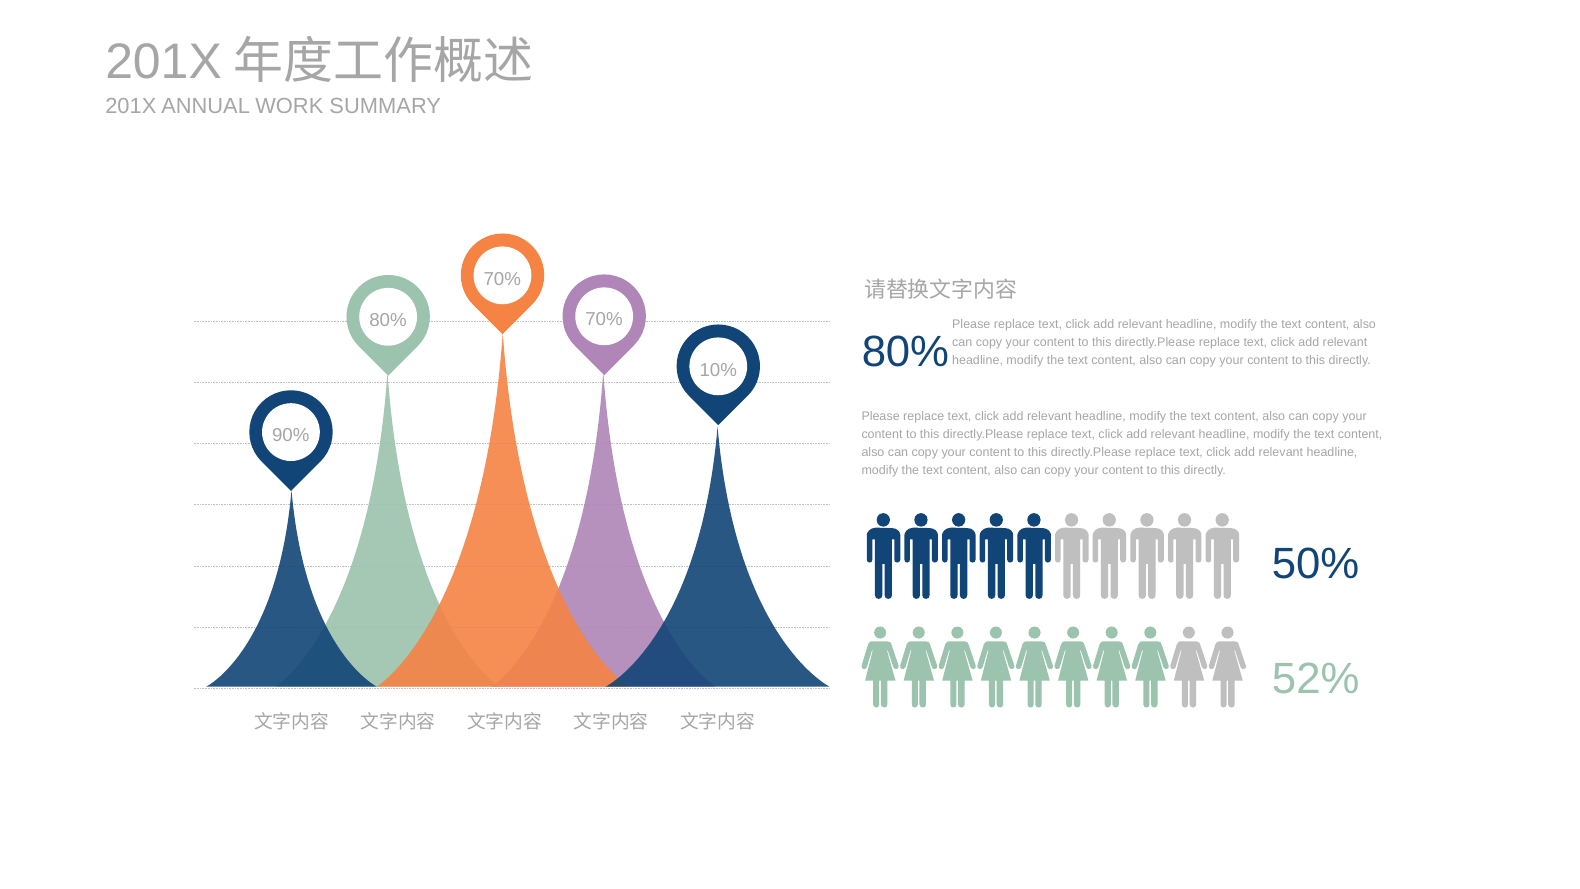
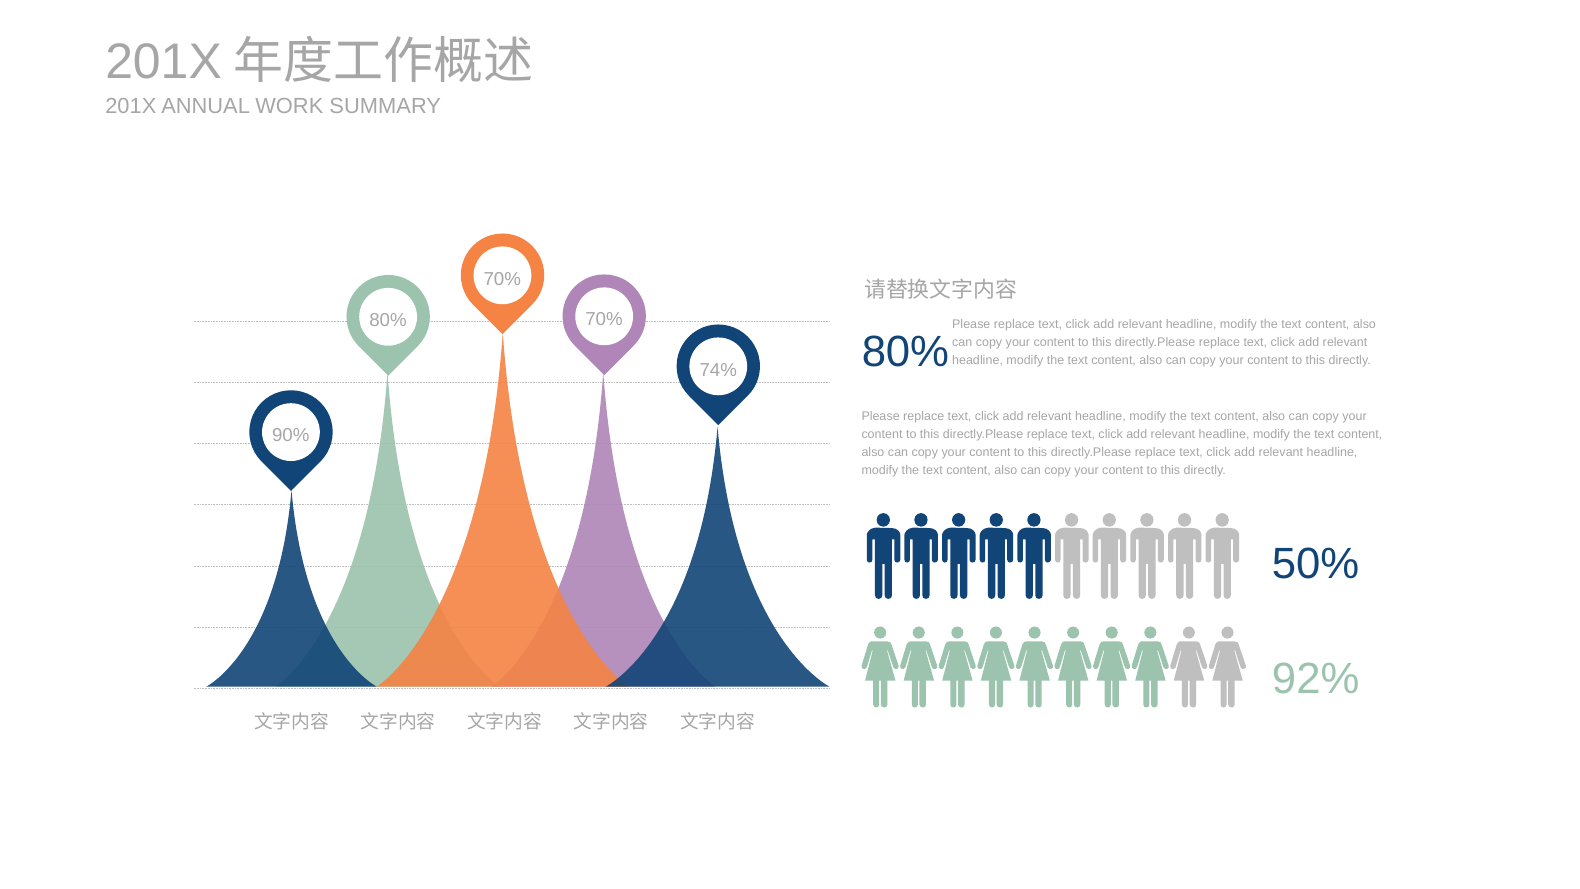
10%: 10% -> 74%
52%: 52% -> 92%
